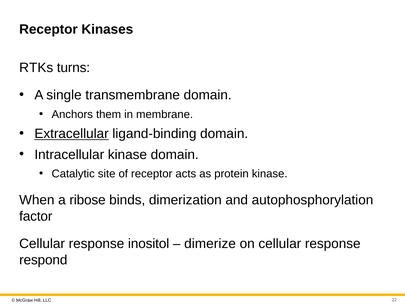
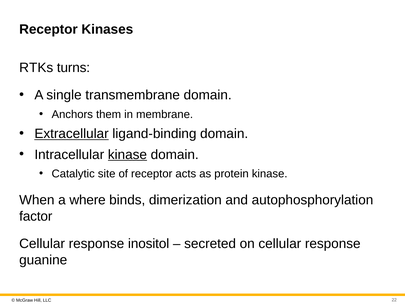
kinase at (127, 154) underline: none -> present
ribose: ribose -> where
dimerize: dimerize -> secreted
respond: respond -> guanine
